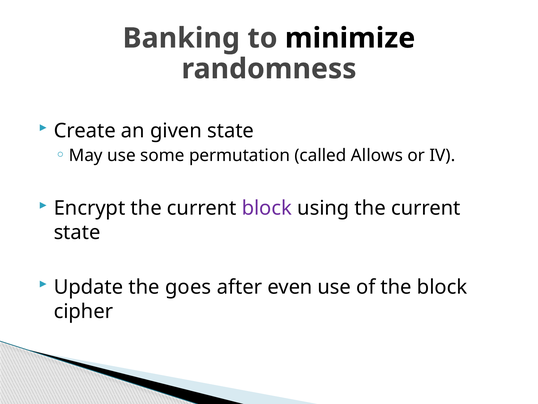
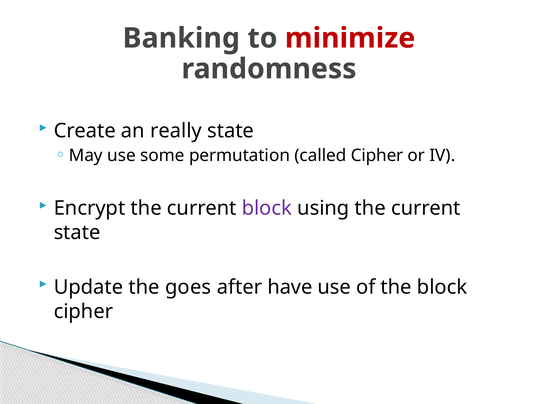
minimize colour: black -> red
given: given -> really
called Allows: Allows -> Cipher
even: even -> have
